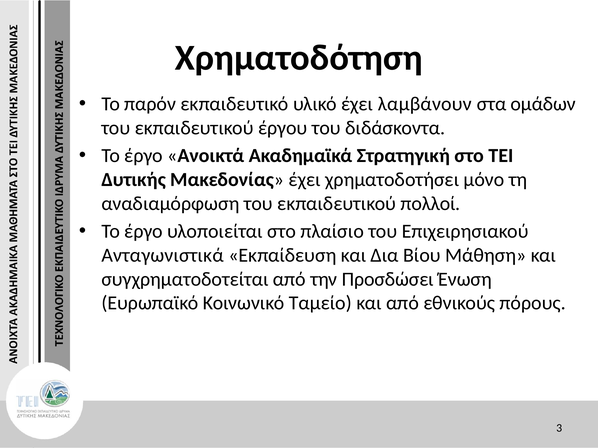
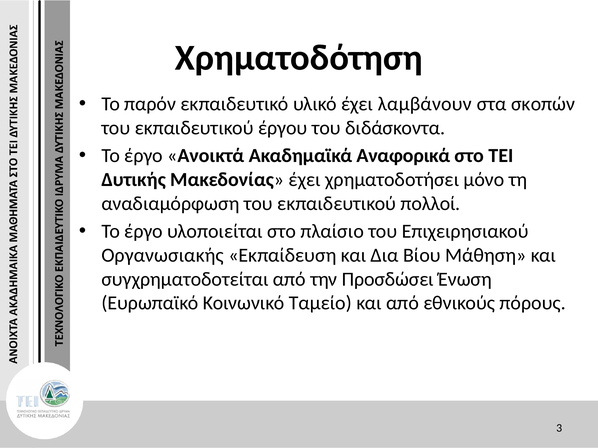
ομάδων: ομάδων -> σκοπών
Στρατηγική: Στρατηγική -> Αναφορικά
Ανταγωνιστικά: Ανταγωνιστικά -> Οργανωσιακής
